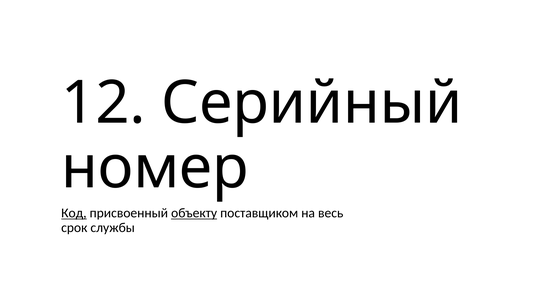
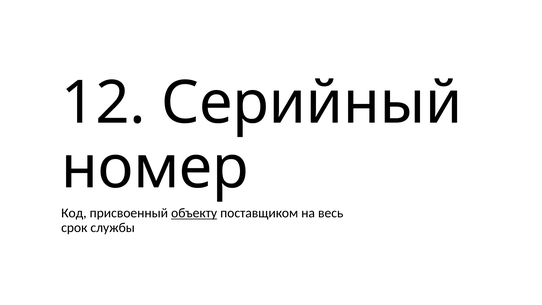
Код underline: present -> none
